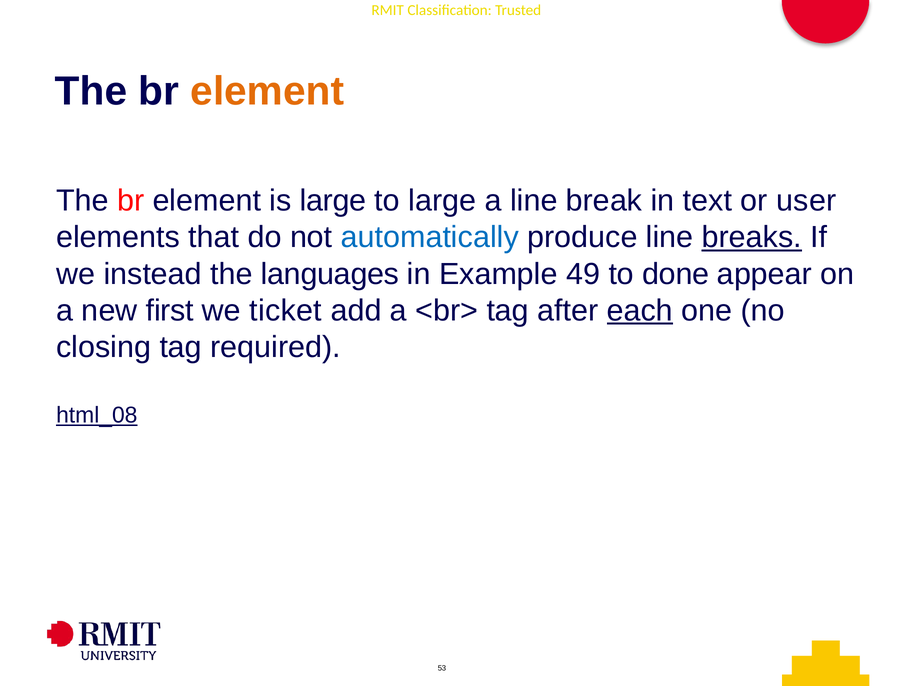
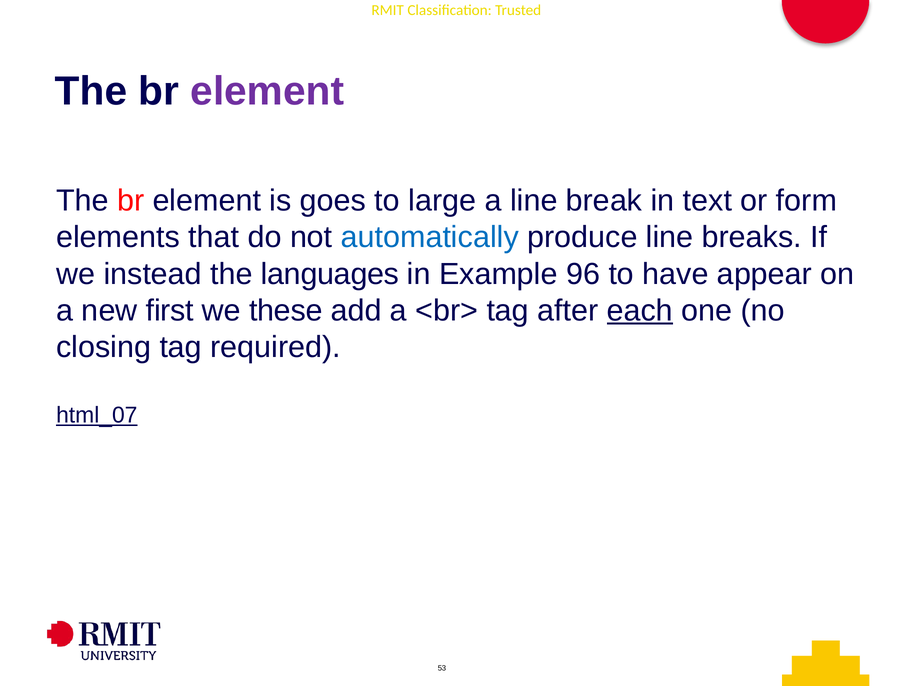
element at (267, 91) colour: orange -> purple
is large: large -> goes
user: user -> form
breaks underline: present -> none
49: 49 -> 96
done: done -> have
ticket: ticket -> these
html_08: html_08 -> html_07
